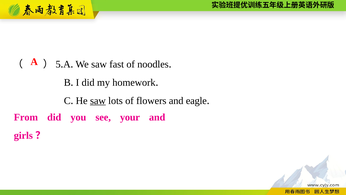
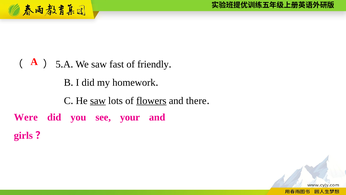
noodles: noodles -> friendly
flowers underline: none -> present
eagle: eagle -> there
From: From -> Were
